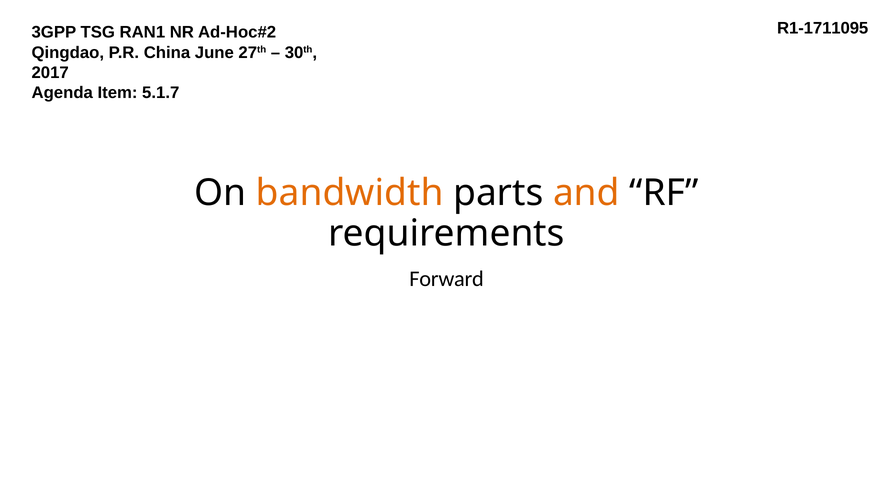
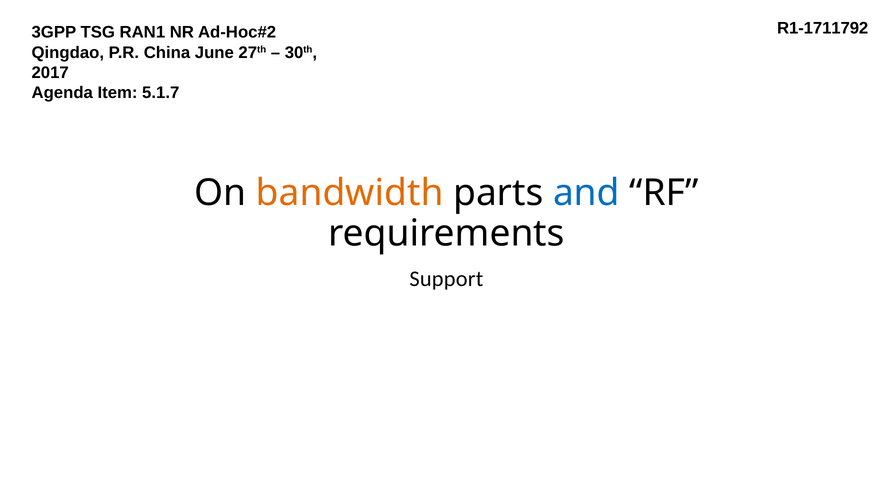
R1-1711095: R1-1711095 -> R1-1711792
and colour: orange -> blue
Forward: Forward -> Support
